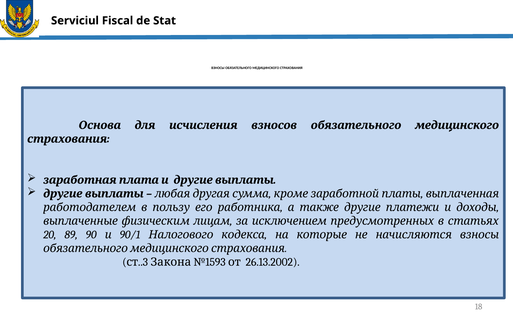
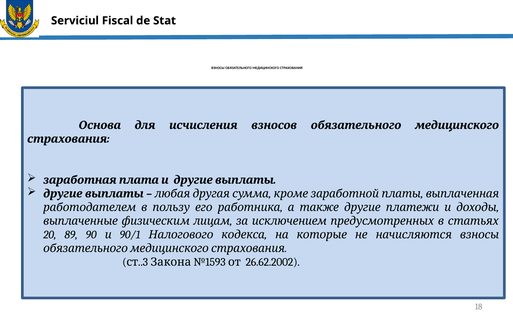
26.13.2002: 26.13.2002 -> 26.62.2002
